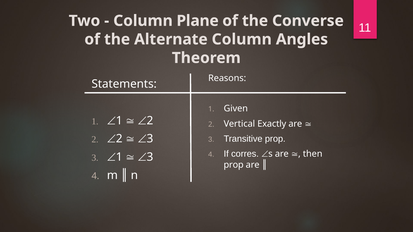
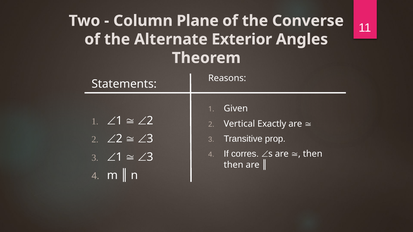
Alternate Column: Column -> Exterior
prop at (234, 165): prop -> then
